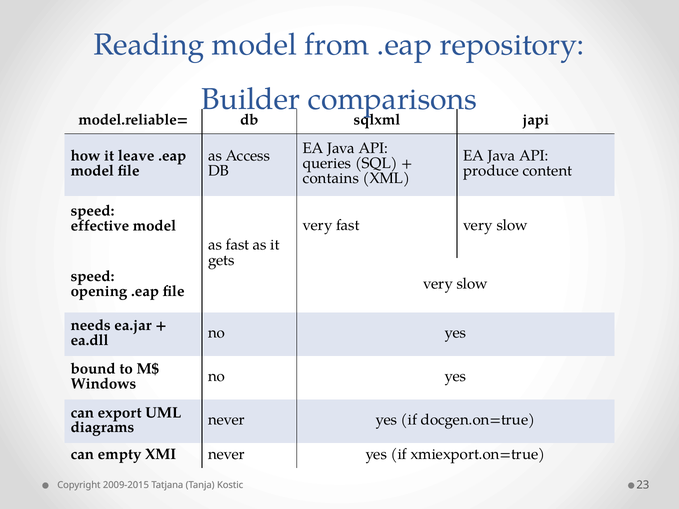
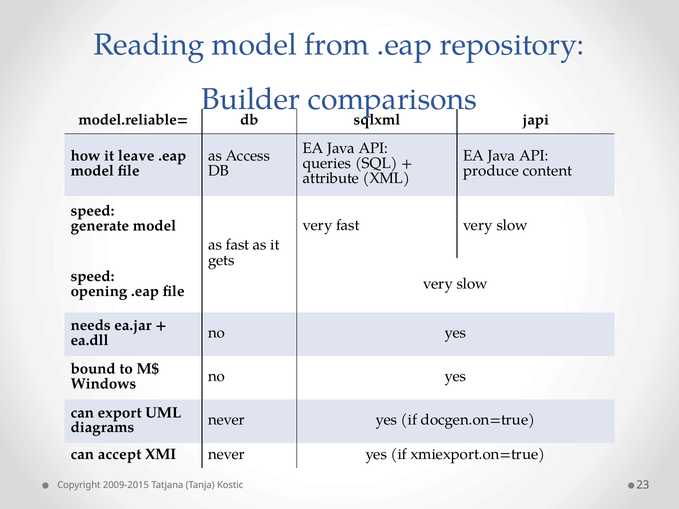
contains: contains -> attribute
effective: effective -> generate
empty: empty -> accept
